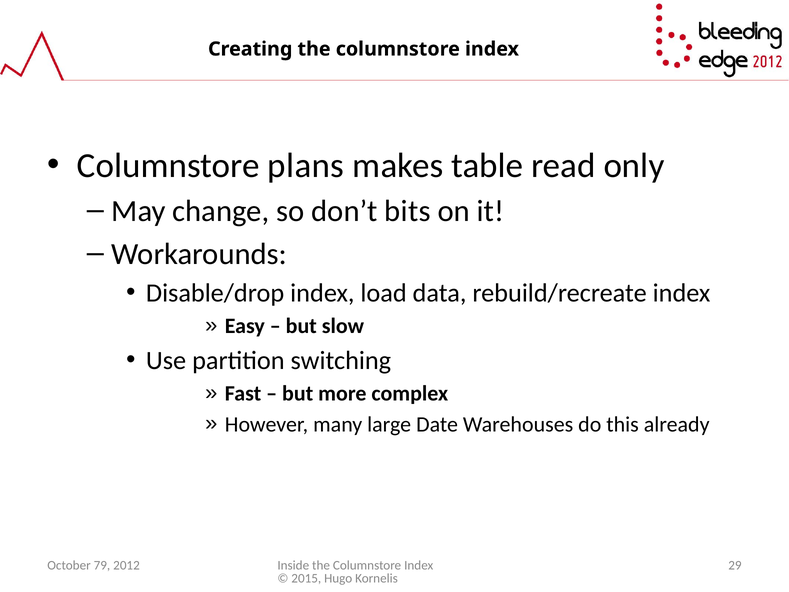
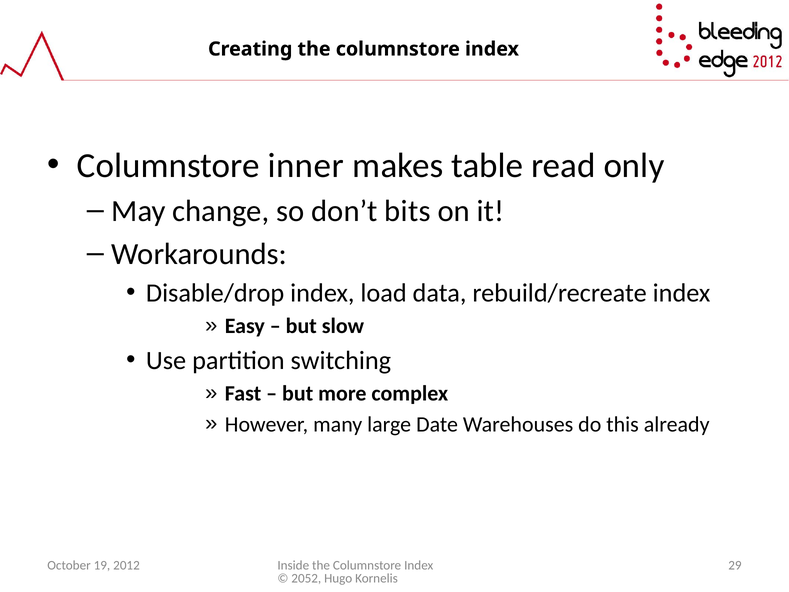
plans: plans -> inner
79: 79 -> 19
2015: 2015 -> 2052
